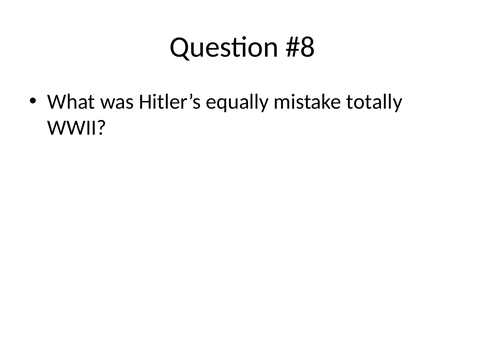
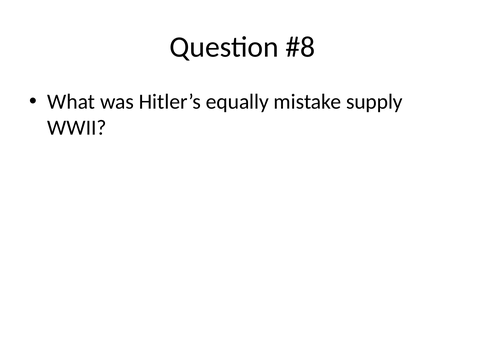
totally: totally -> supply
